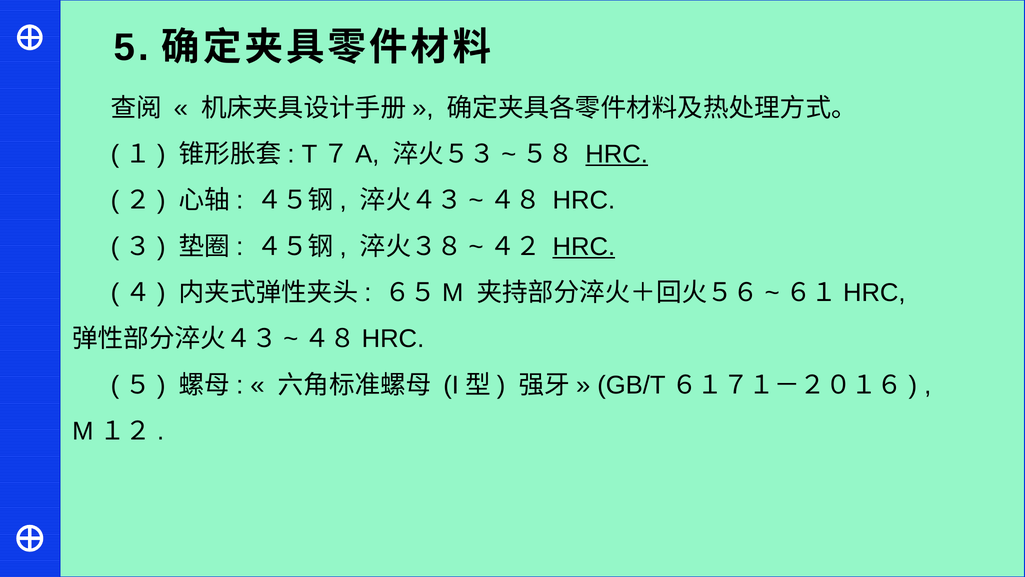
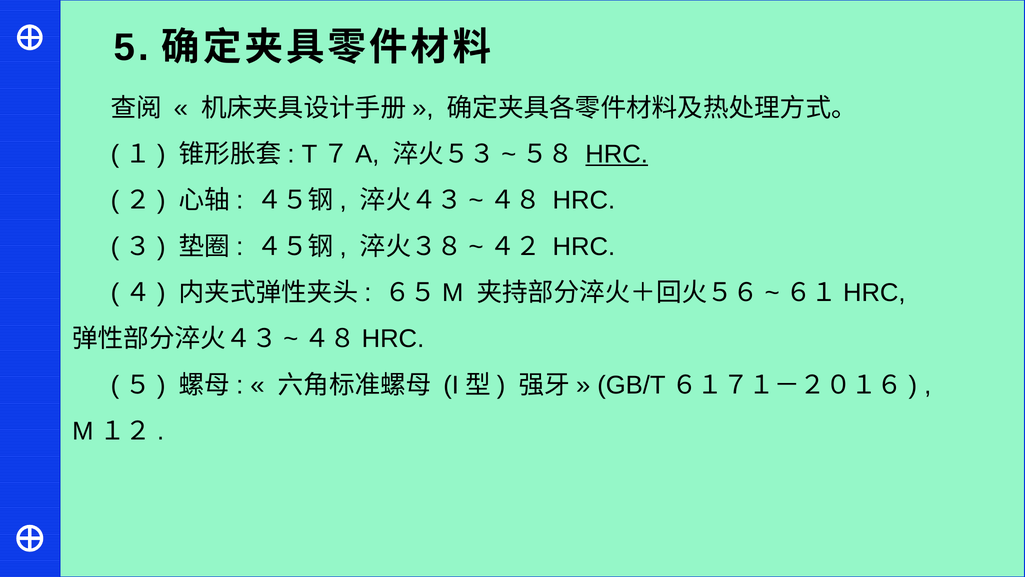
HRC at (584, 246) underline: present -> none
